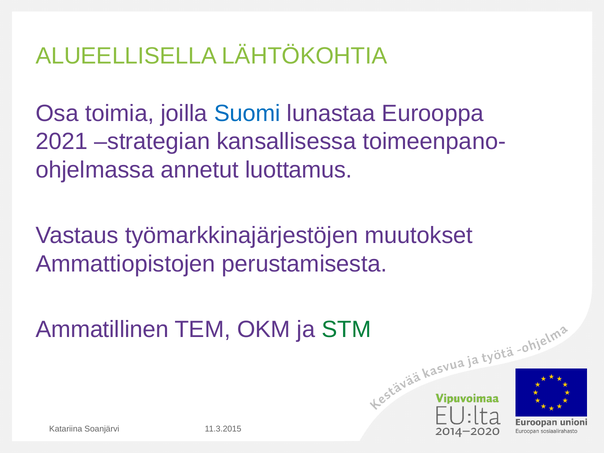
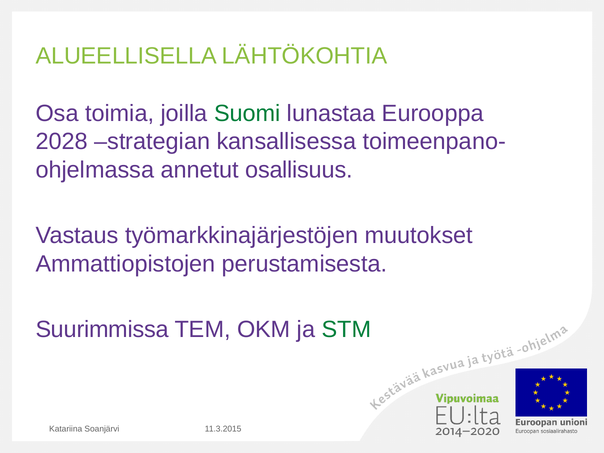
Suomi colour: blue -> green
2021: 2021 -> 2028
luottamus: luottamus -> osallisuus
Ammatillinen: Ammatillinen -> Suurimmissa
